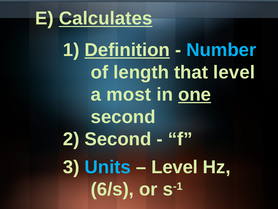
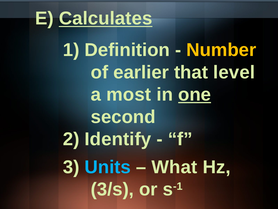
Definition underline: present -> none
Number colour: light blue -> yellow
length: length -> earlier
2 Second: Second -> Identify
Level at (175, 167): Level -> What
6/s: 6/s -> 3/s
